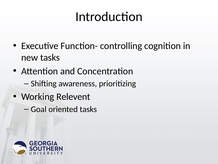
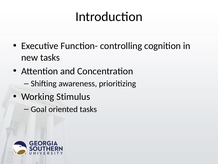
Relevent: Relevent -> Stimulus
